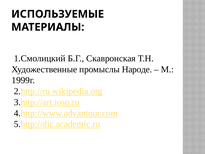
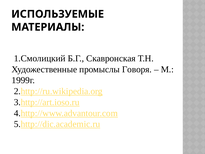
Народе: Народе -> Говоря
